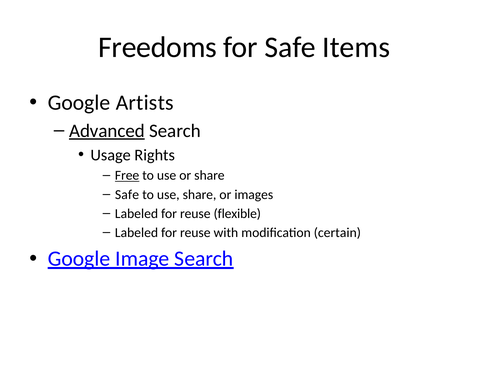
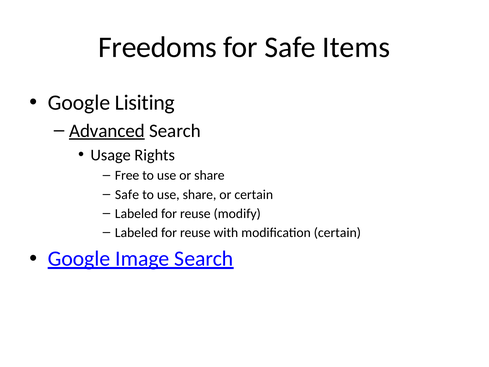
Artists: Artists -> Lisiting
Free underline: present -> none
or images: images -> certain
flexible: flexible -> modify
